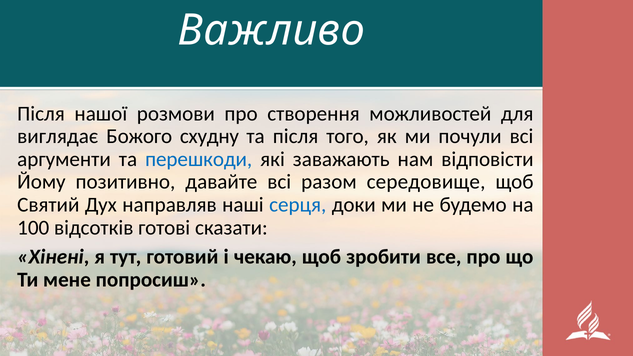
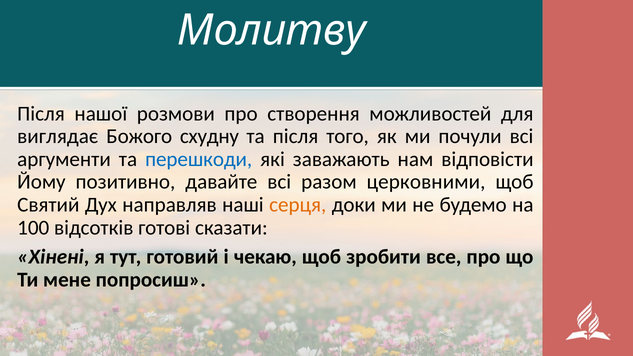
Важливо: Важливо -> Молитву
середовище: середовище -> церковними
серця colour: blue -> orange
